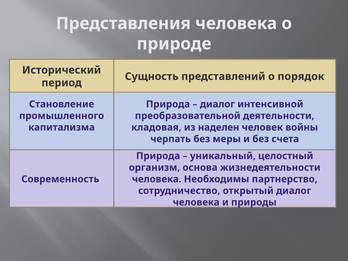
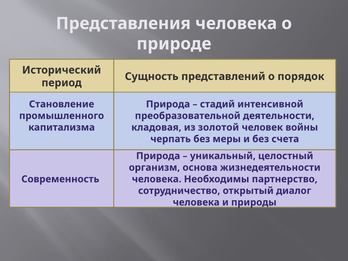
диалог at (217, 104): диалог -> стадий
наделен: наделен -> золотой
